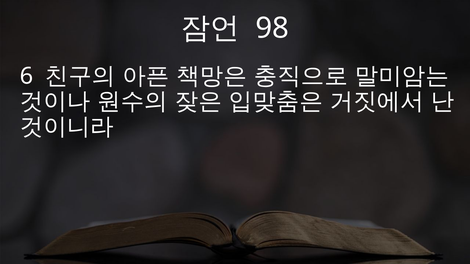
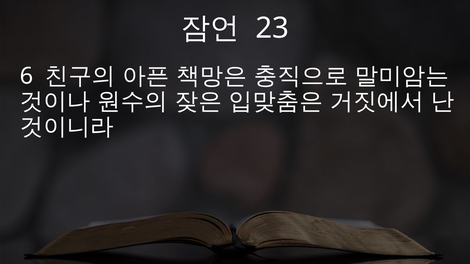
98: 98 -> 23
